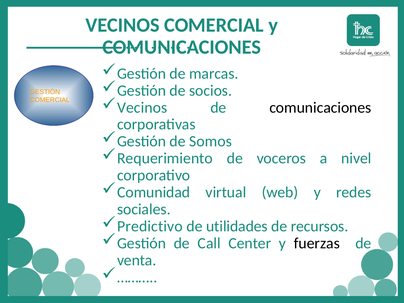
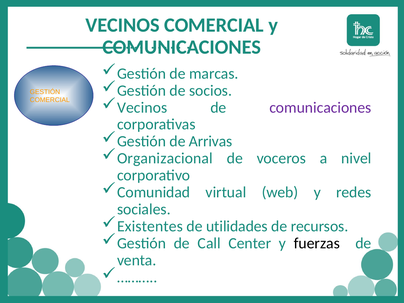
comunicaciones at (320, 107) colour: black -> purple
Somos: Somos -> Arrivas
Requerimiento: Requerimiento -> Organizacional
Predictivo: Predictivo -> Existentes
